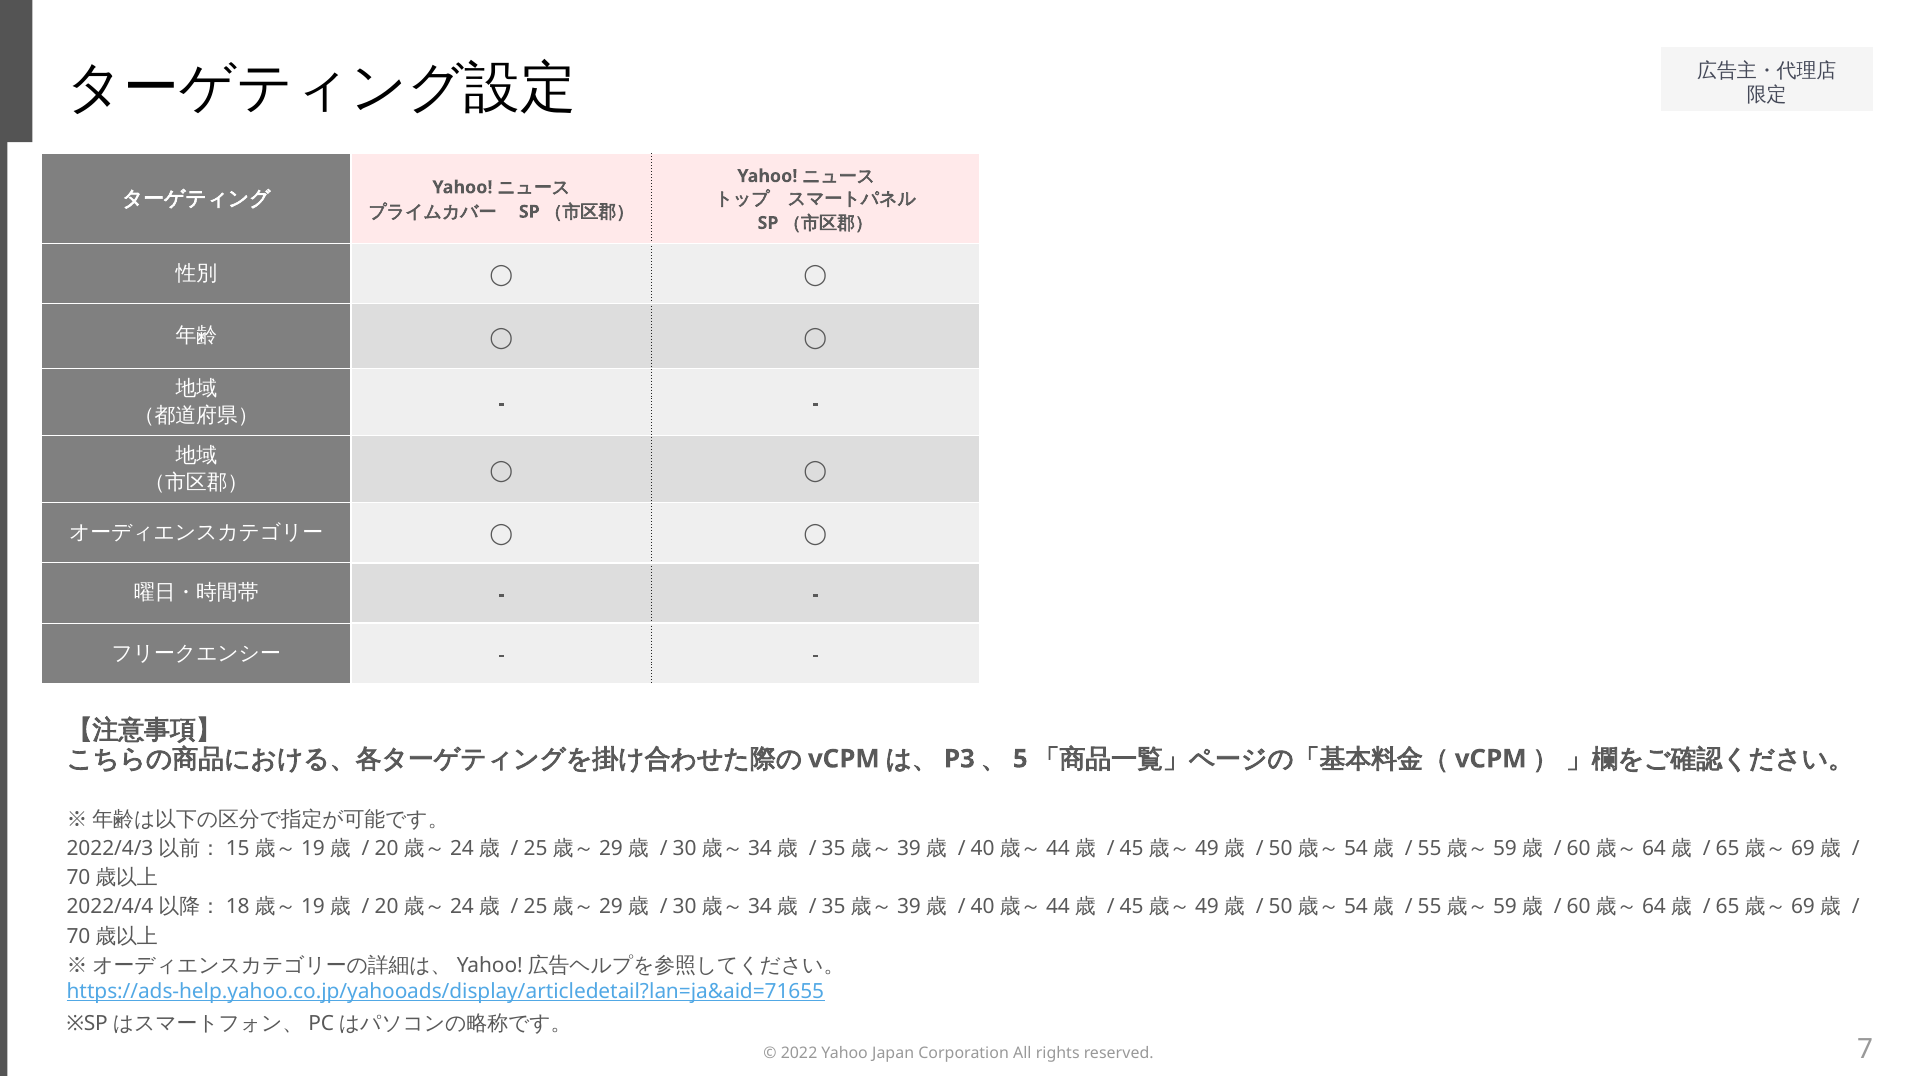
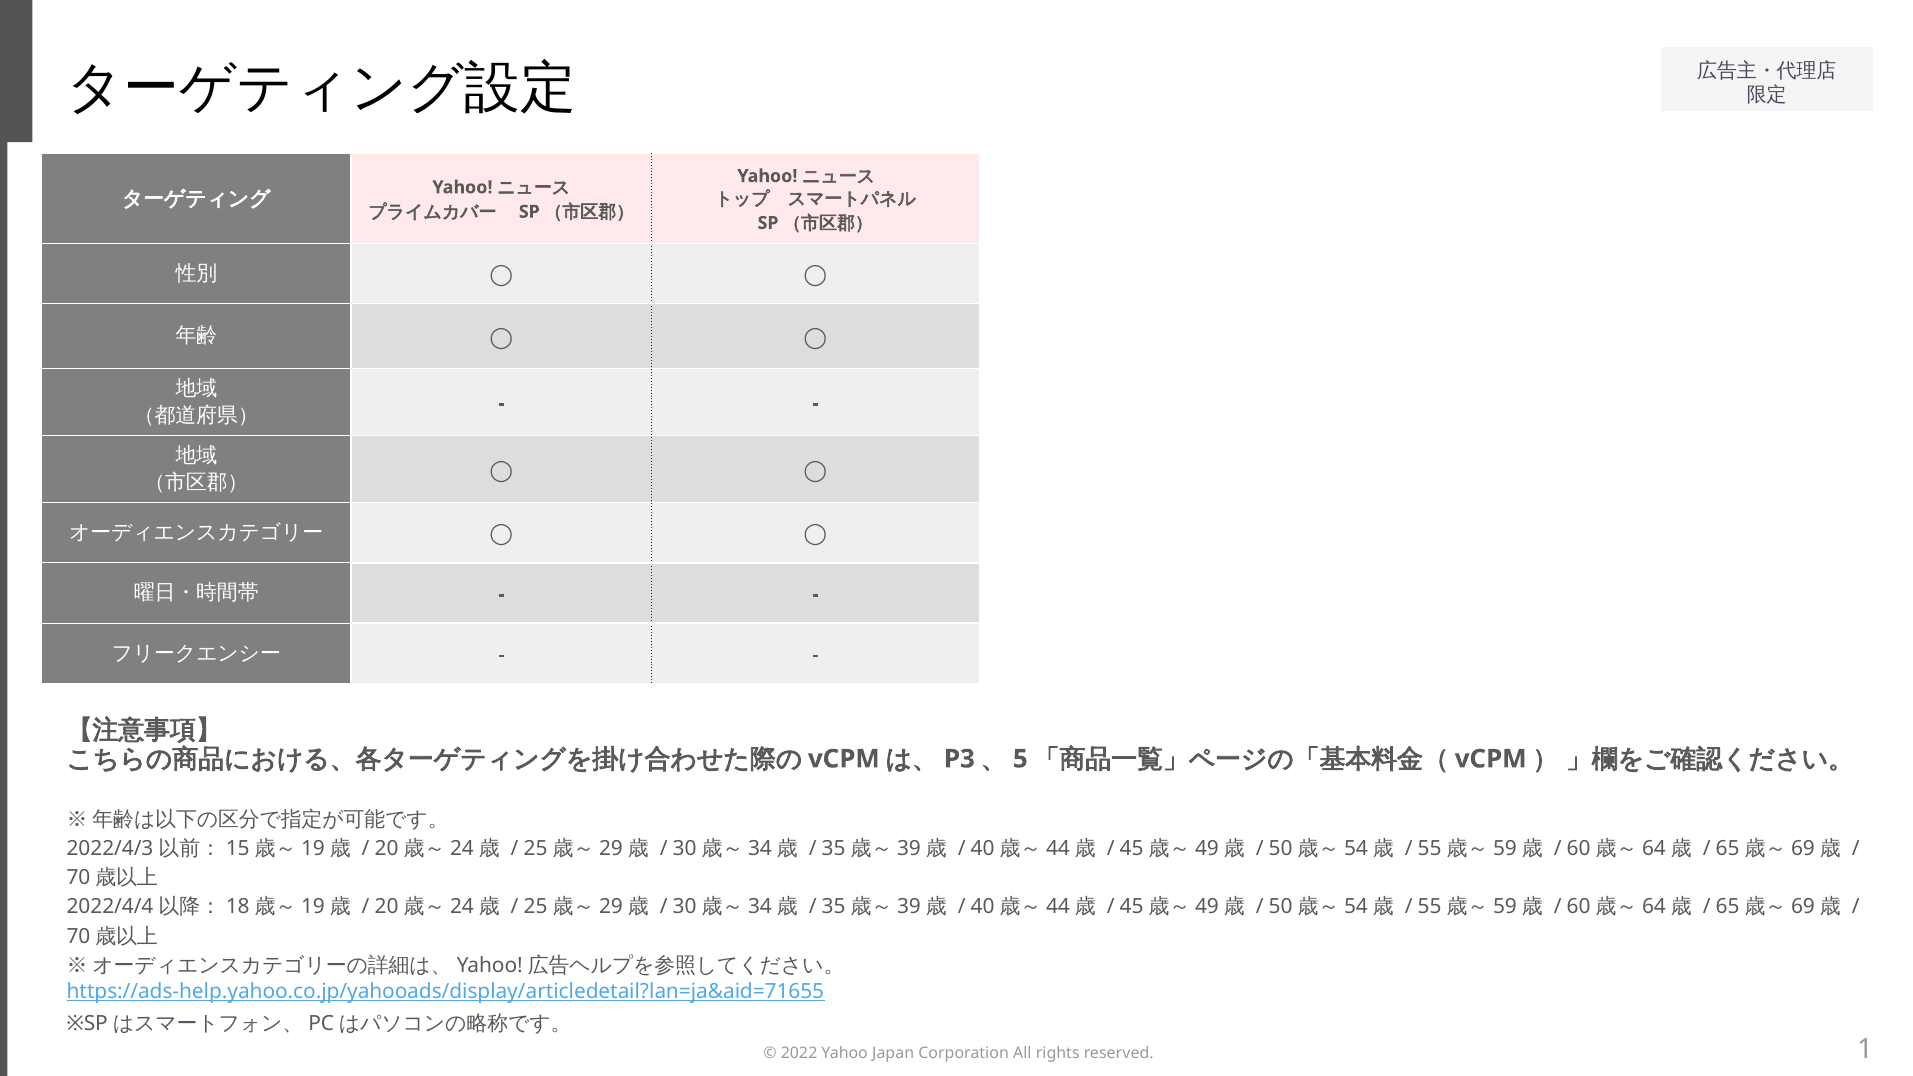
7: 7 -> 1
